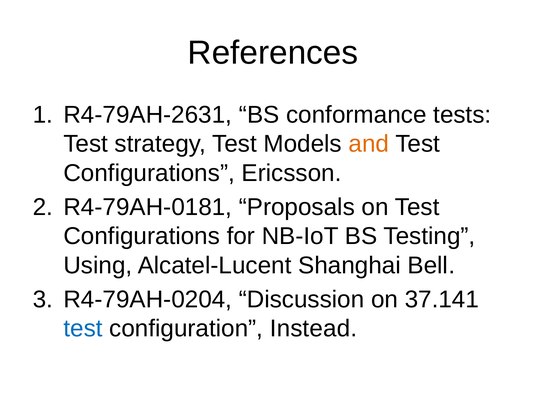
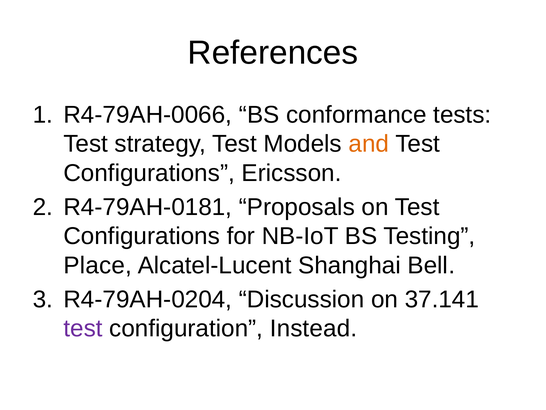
R4-79AH-2631: R4-79AH-2631 -> R4-79AH-0066
Using: Using -> Place
test at (83, 328) colour: blue -> purple
